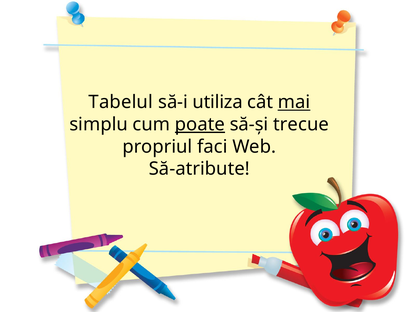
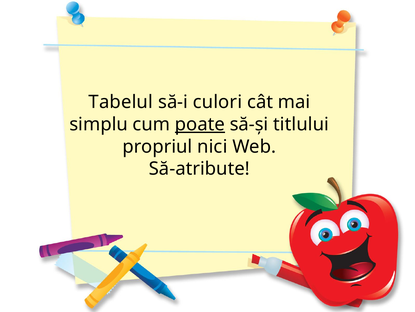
utiliza: utiliza -> culori
mai underline: present -> none
trecue: trecue -> titlului
faci: faci -> nici
